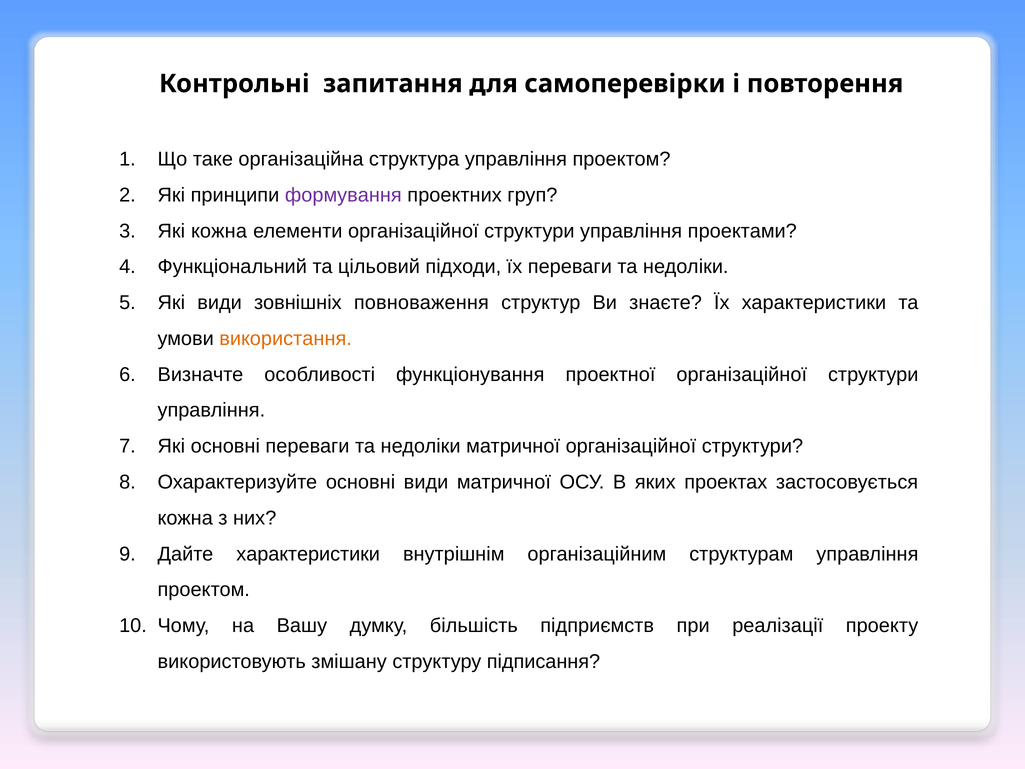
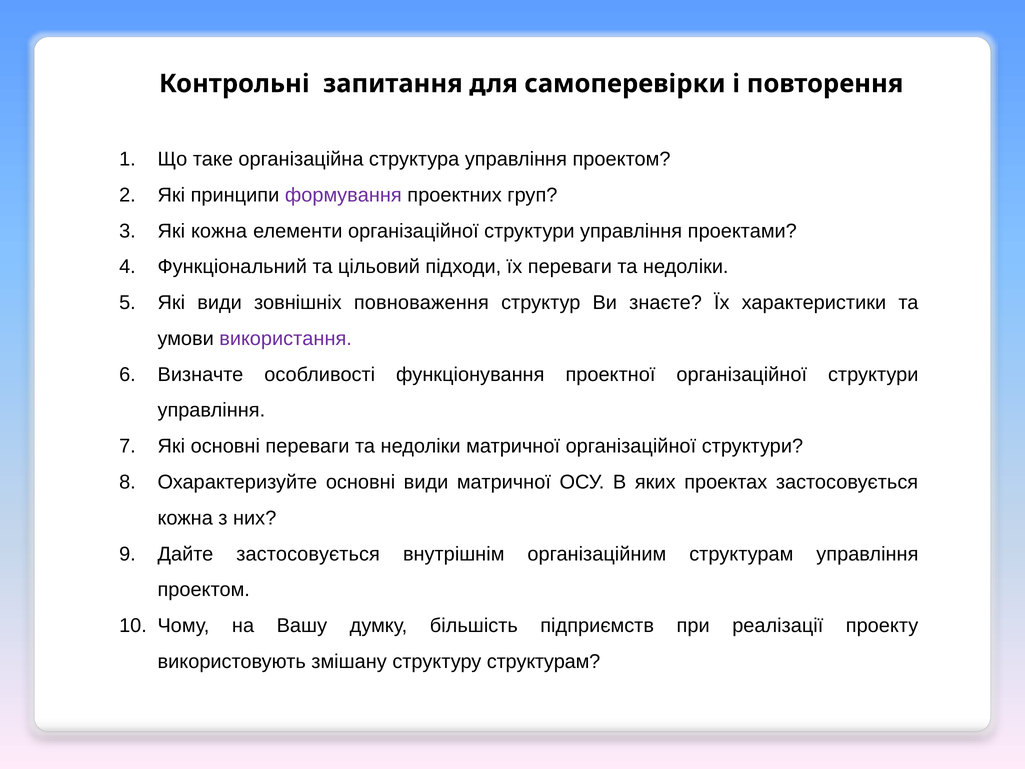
використання colour: orange -> purple
Дайте характеристики: характеристики -> застосовується
структуру підписання: підписання -> структурам
